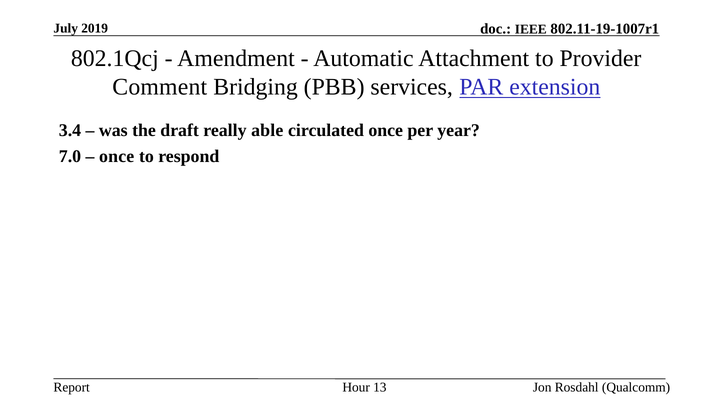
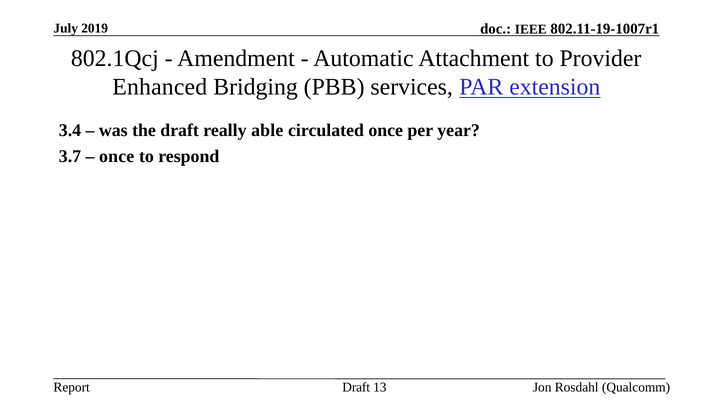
Comment: Comment -> Enhanced
7.0: 7.0 -> 3.7
Hour at (356, 388): Hour -> Draft
